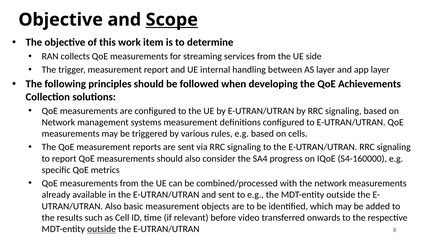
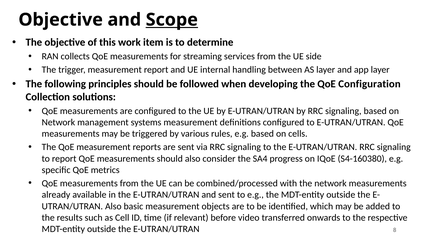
Achievements: Achievements -> Configuration
S4-160000: S4-160000 -> S4-160380
outside at (102, 229) underline: present -> none
